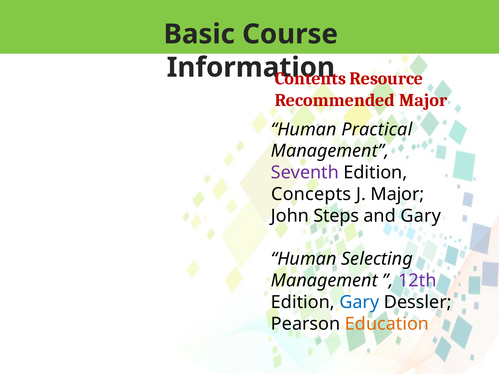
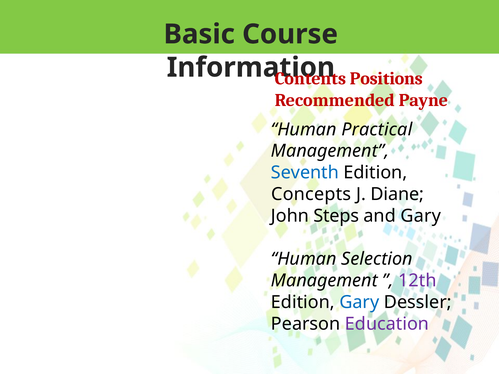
Resource: Resource -> Positions
Recommended Major: Major -> Payne
Seventh colour: purple -> blue
J Major: Major -> Diane
Selecting: Selecting -> Selection
Education colour: orange -> purple
